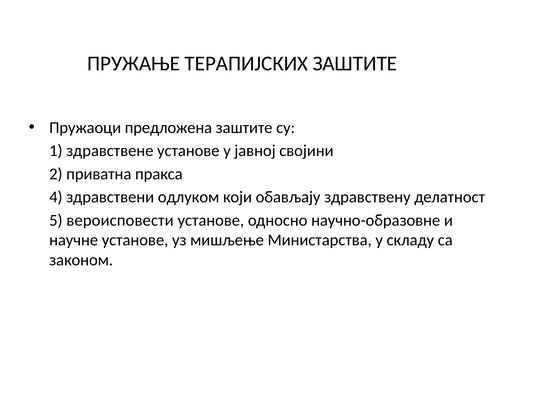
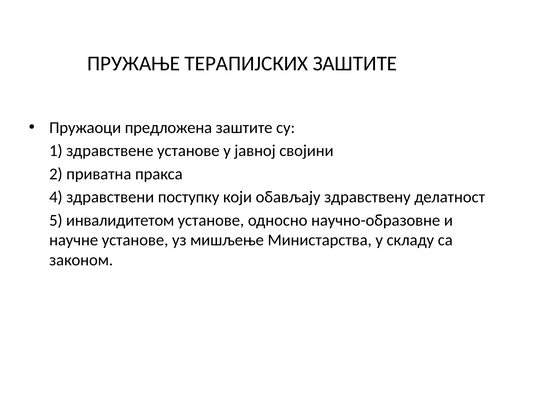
одлуком: одлуком -> поступку
вероисповести: вероисповести -> инвалидитетом
